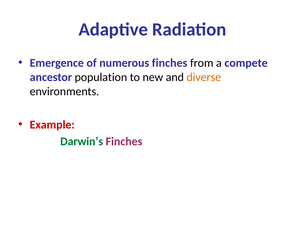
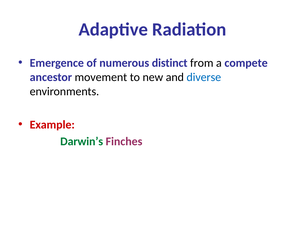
numerous finches: finches -> distinct
population: population -> movement
diverse colour: orange -> blue
